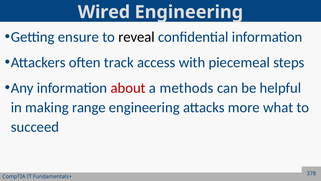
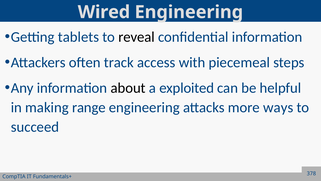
ensure: ensure -> tablets
about colour: red -> black
methods: methods -> exploited
what: what -> ways
